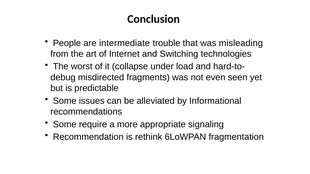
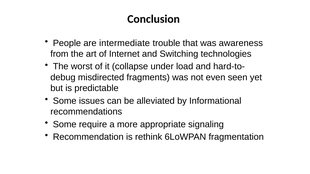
misleading: misleading -> awareness
